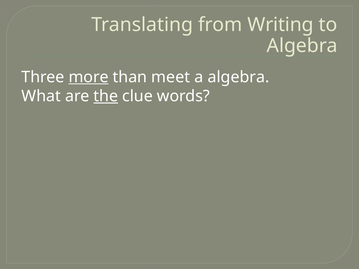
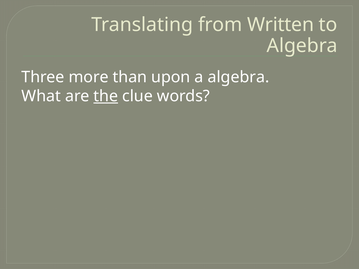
Writing: Writing -> Written
more underline: present -> none
meet: meet -> upon
